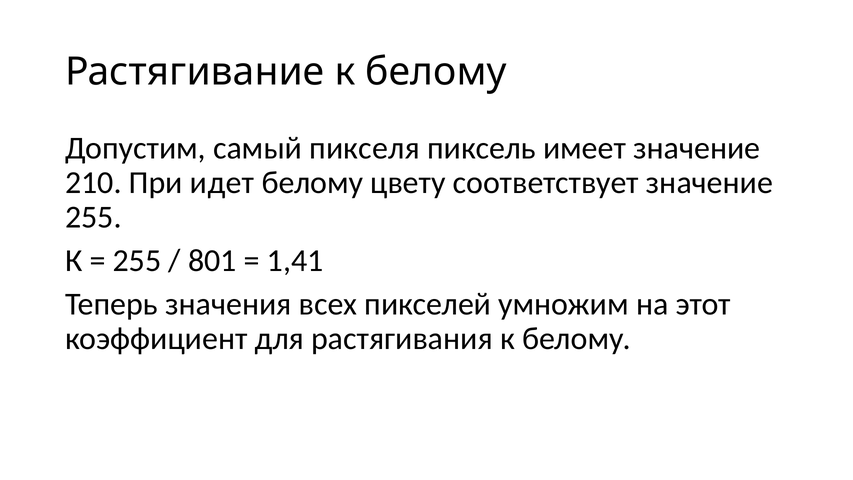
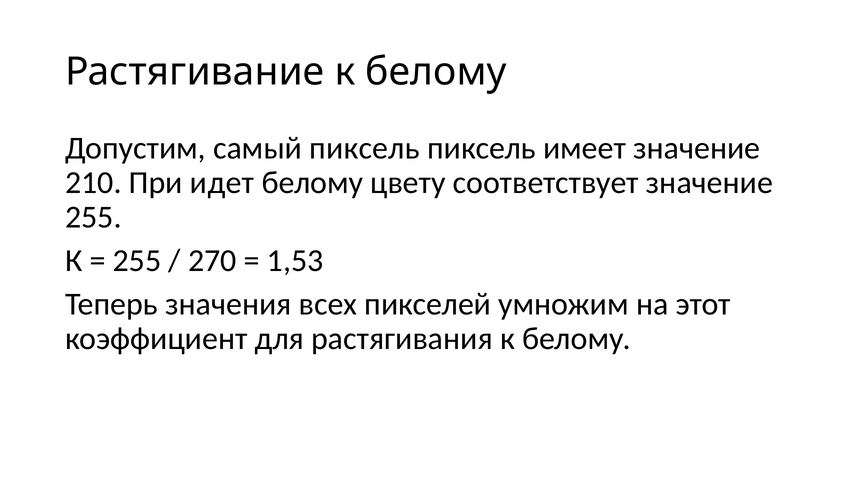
самый пикселя: пикселя -> пиксель
801: 801 -> 270
1,41: 1,41 -> 1,53
